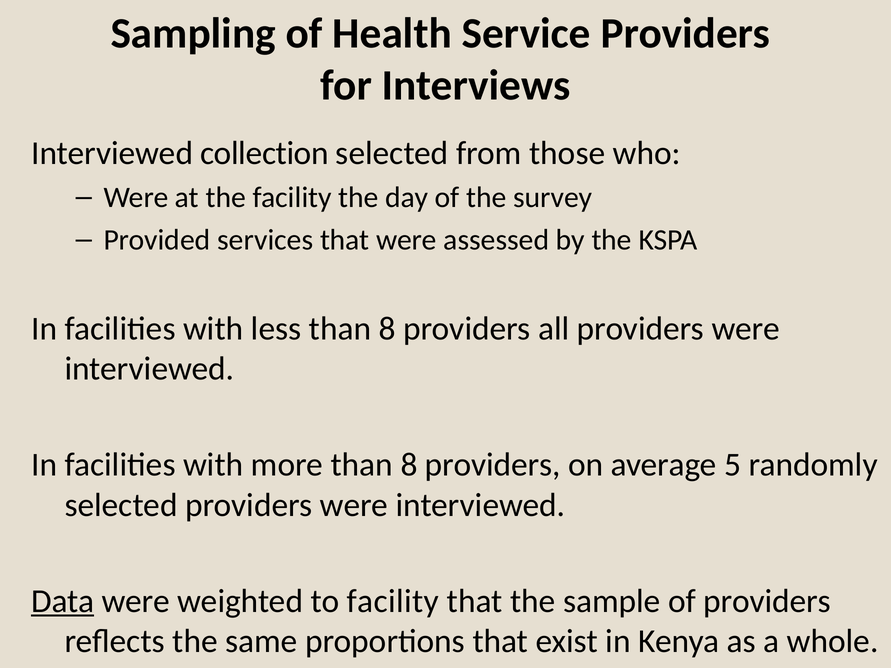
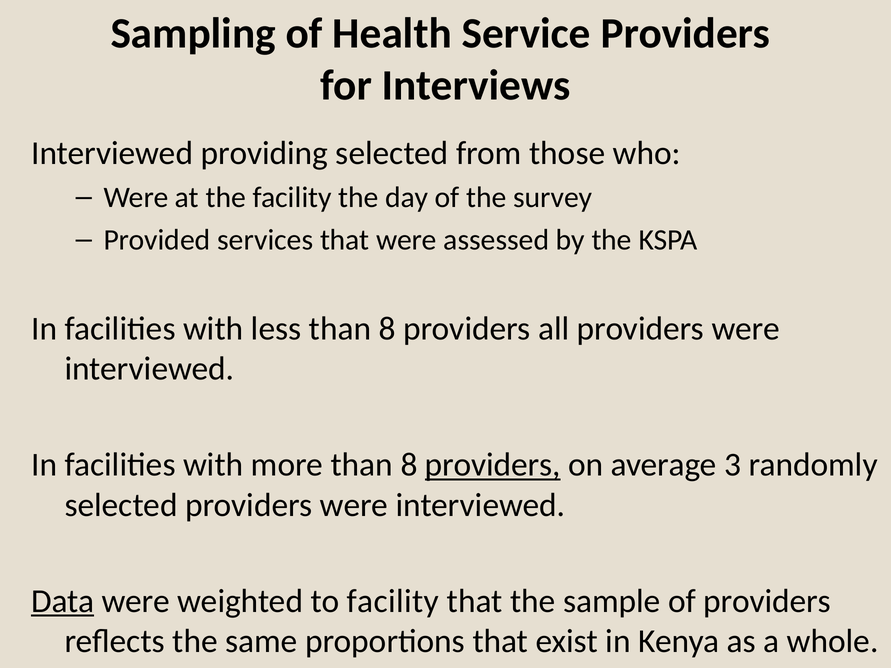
collection: collection -> providing
providers at (493, 465) underline: none -> present
5: 5 -> 3
